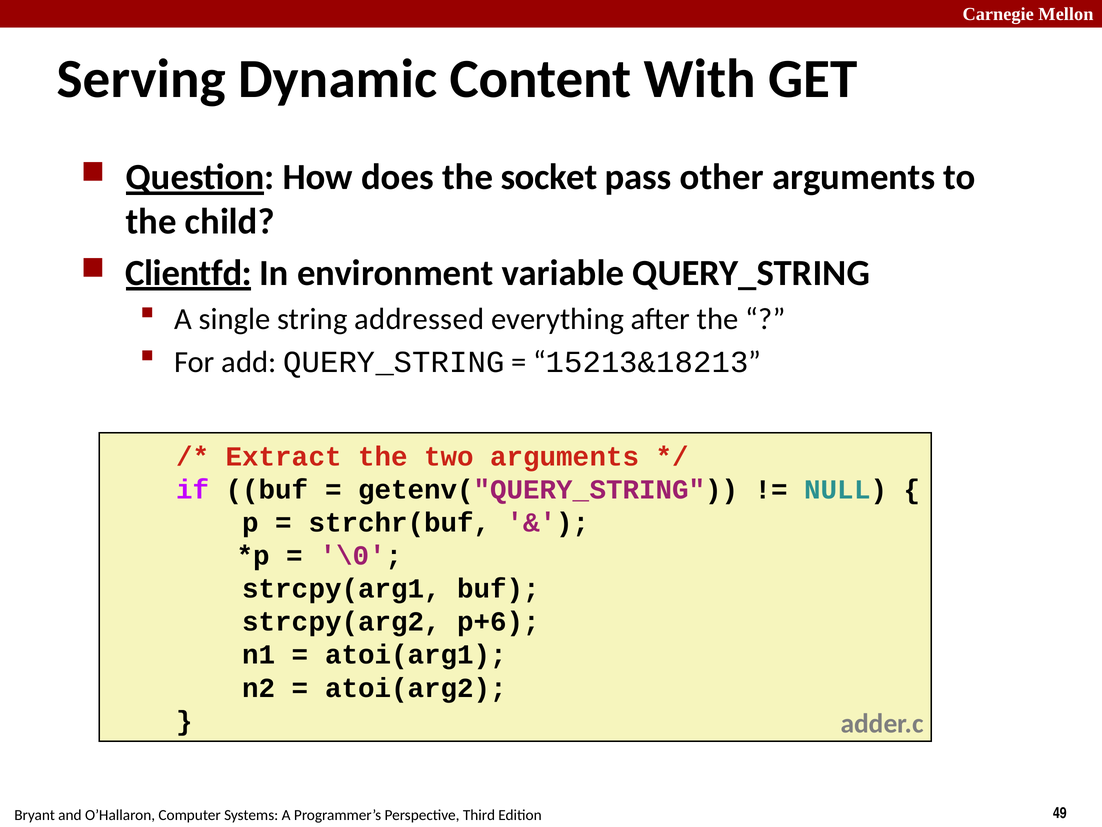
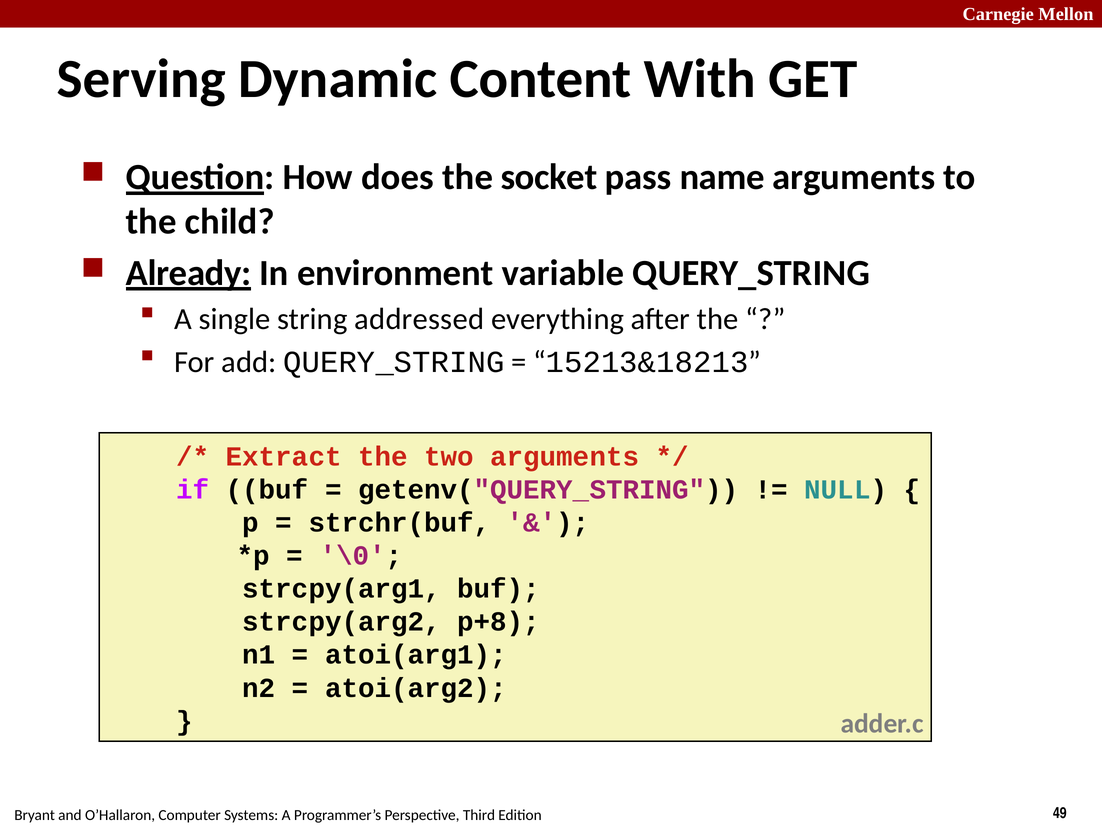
other: other -> name
Clientfd: Clientfd -> Already
p+6: p+6 -> p+8
